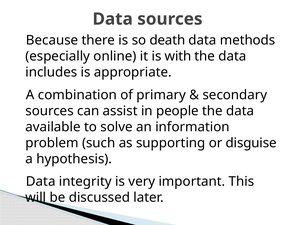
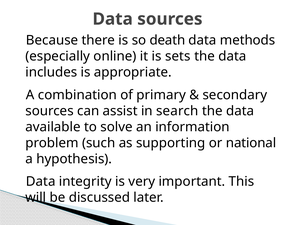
with: with -> sets
people: people -> search
disguise: disguise -> national
